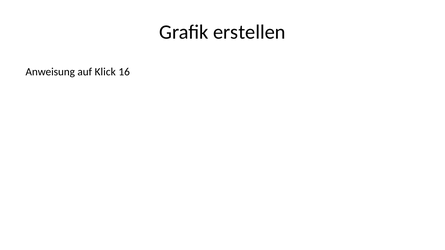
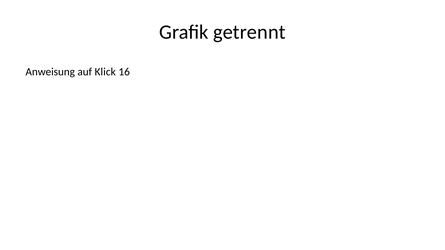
erstellen: erstellen -> getrennt
